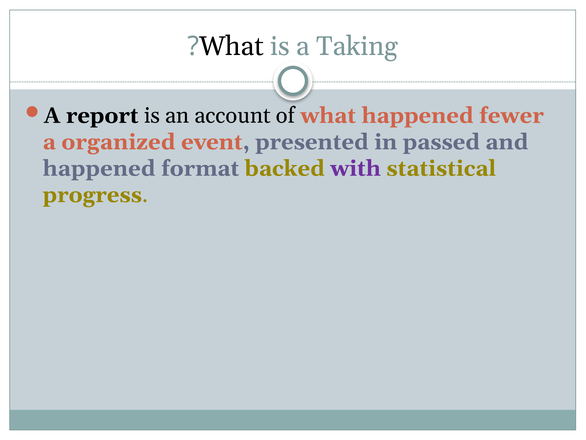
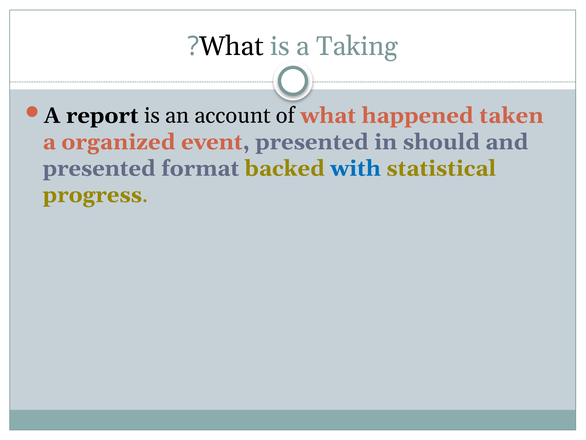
fewer: fewer -> taken
passed: passed -> should
happened at (99, 168): happened -> presented
with colour: purple -> blue
